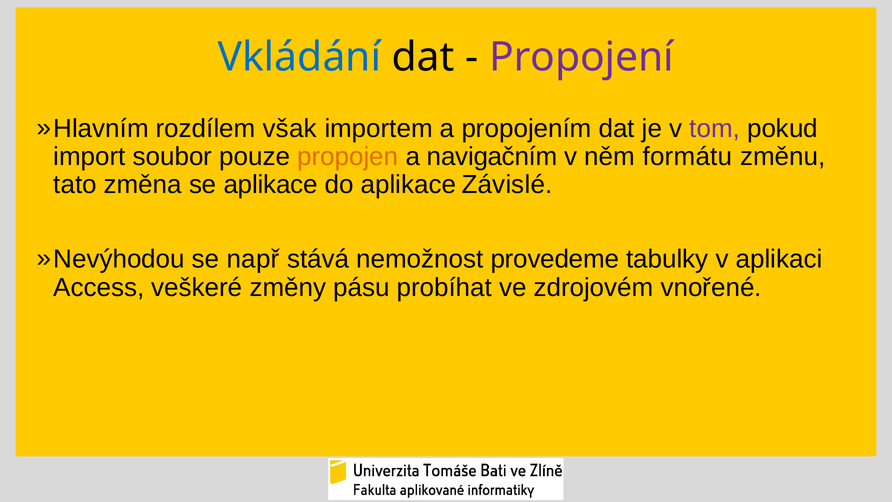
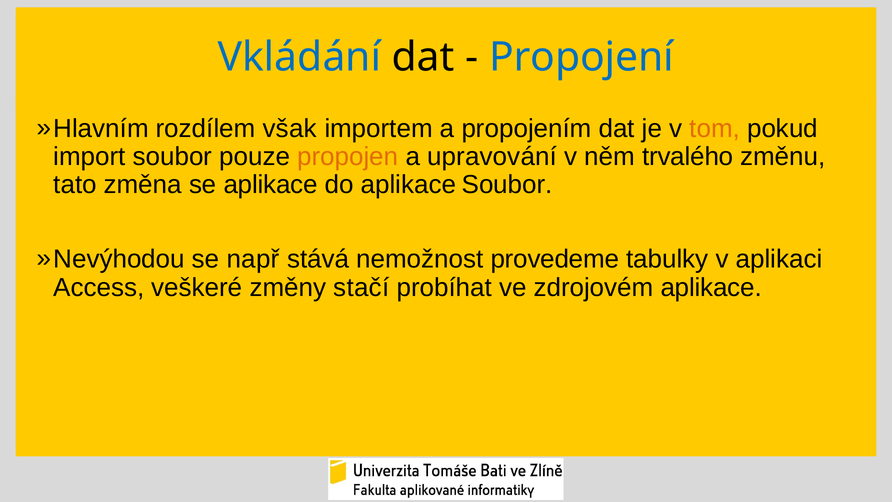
Propojení colour: purple -> blue
tom colour: purple -> orange
navigačním: navigačním -> upravování
formátu: formátu -> trvalého
aplikace Závislé: Závislé -> Soubor
pásu: pásu -> stačí
zdrojovém vnořené: vnořené -> aplikace
